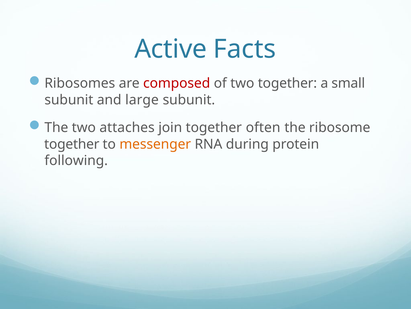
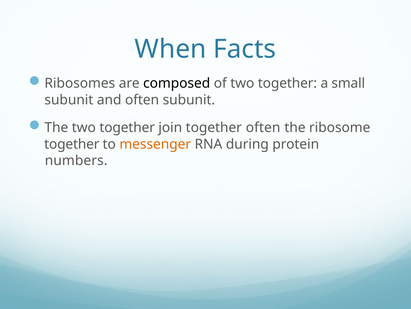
Active: Active -> When
composed colour: red -> black
and large: large -> often
The two attaches: attaches -> together
following: following -> numbers
